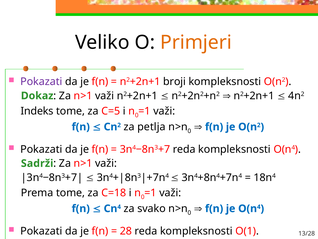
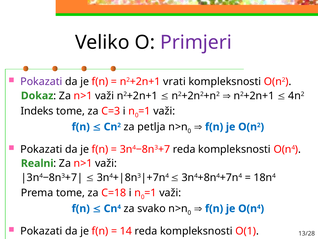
Primjeri colour: orange -> purple
broji: broji -> vrati
C=5: C=5 -> C=3
Sadrži: Sadrži -> Realni
28: 28 -> 14
